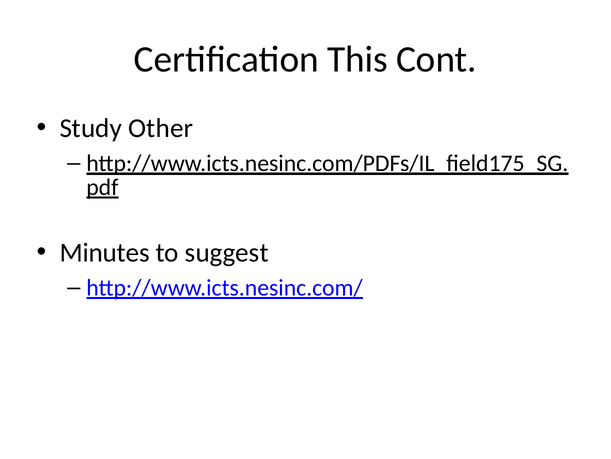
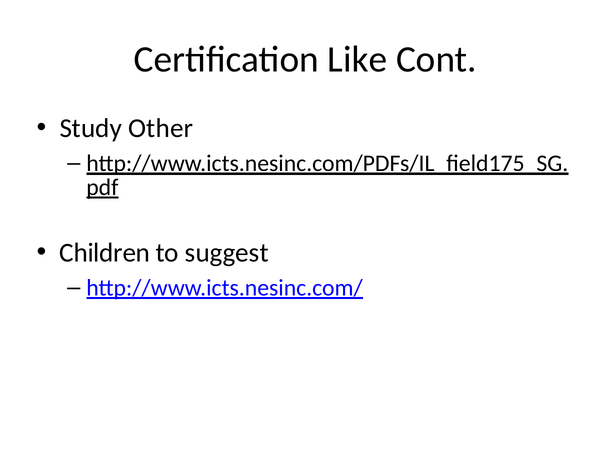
This: This -> Like
Minutes: Minutes -> Children
